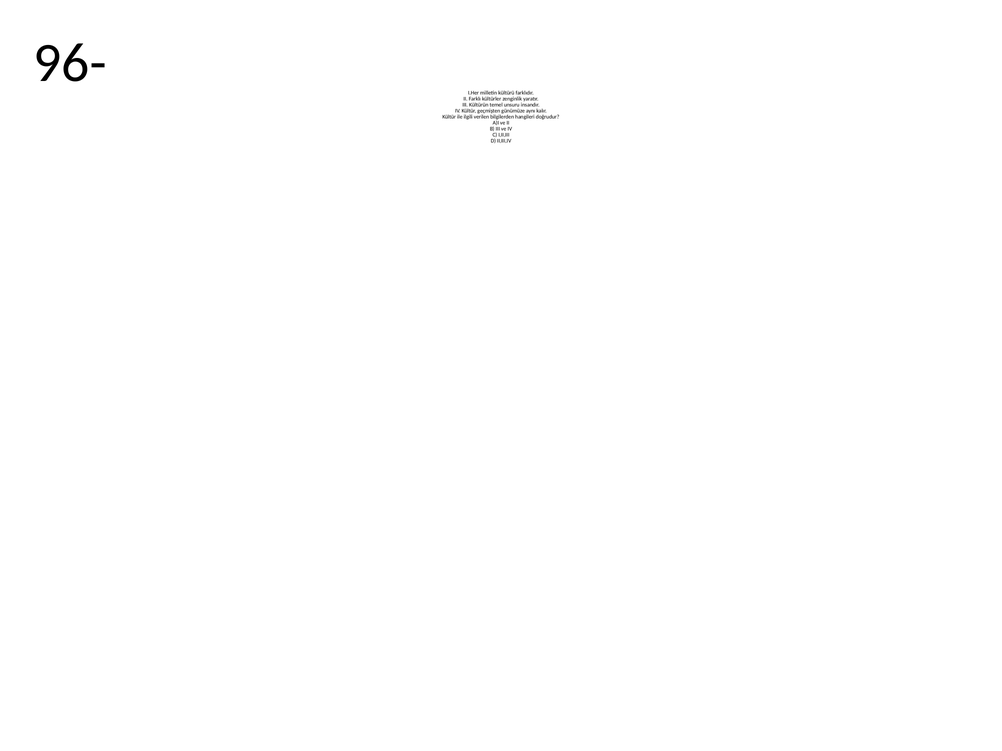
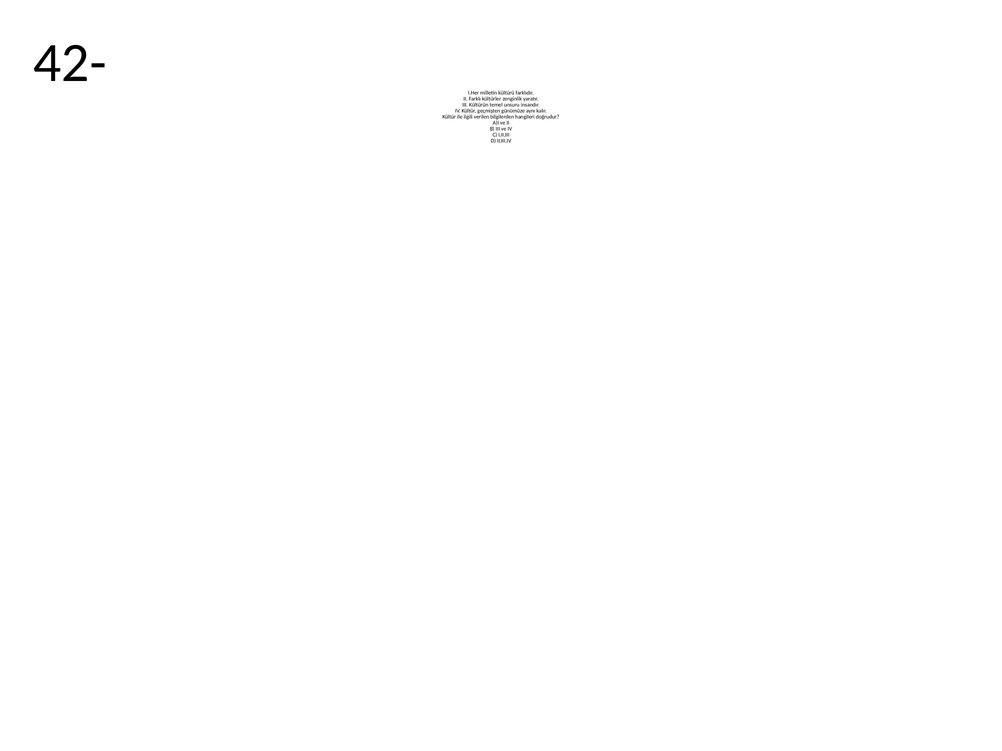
96-: 96- -> 42-
